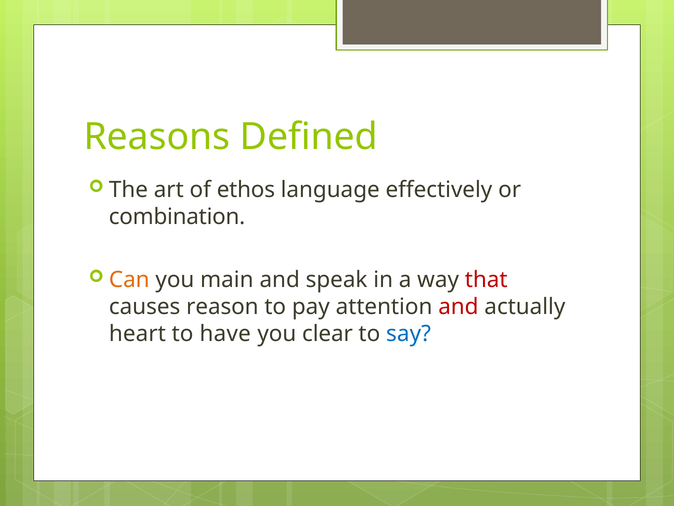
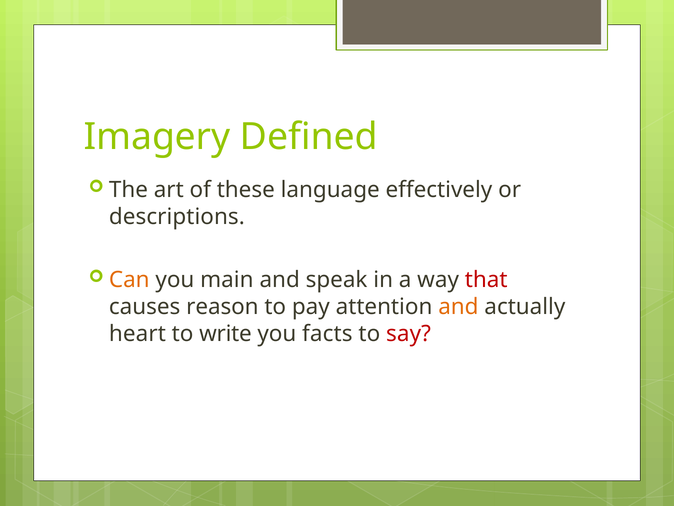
Reasons: Reasons -> Imagery
ethos: ethos -> these
combination: combination -> descriptions
and at (458, 307) colour: red -> orange
have: have -> write
clear: clear -> facts
say colour: blue -> red
